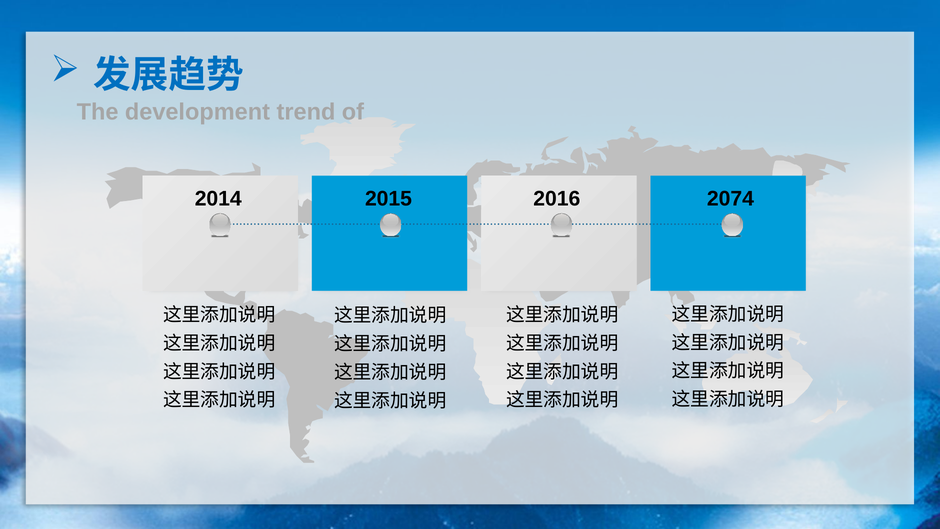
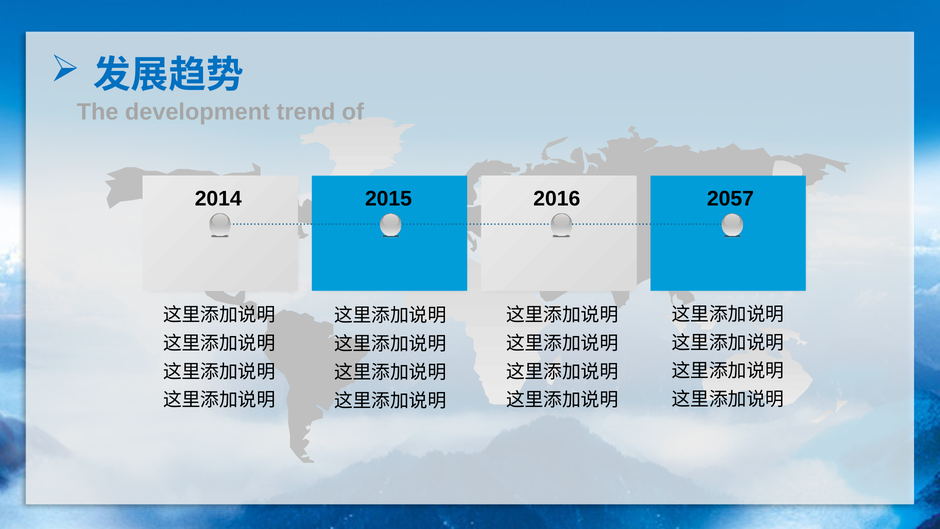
2074: 2074 -> 2057
